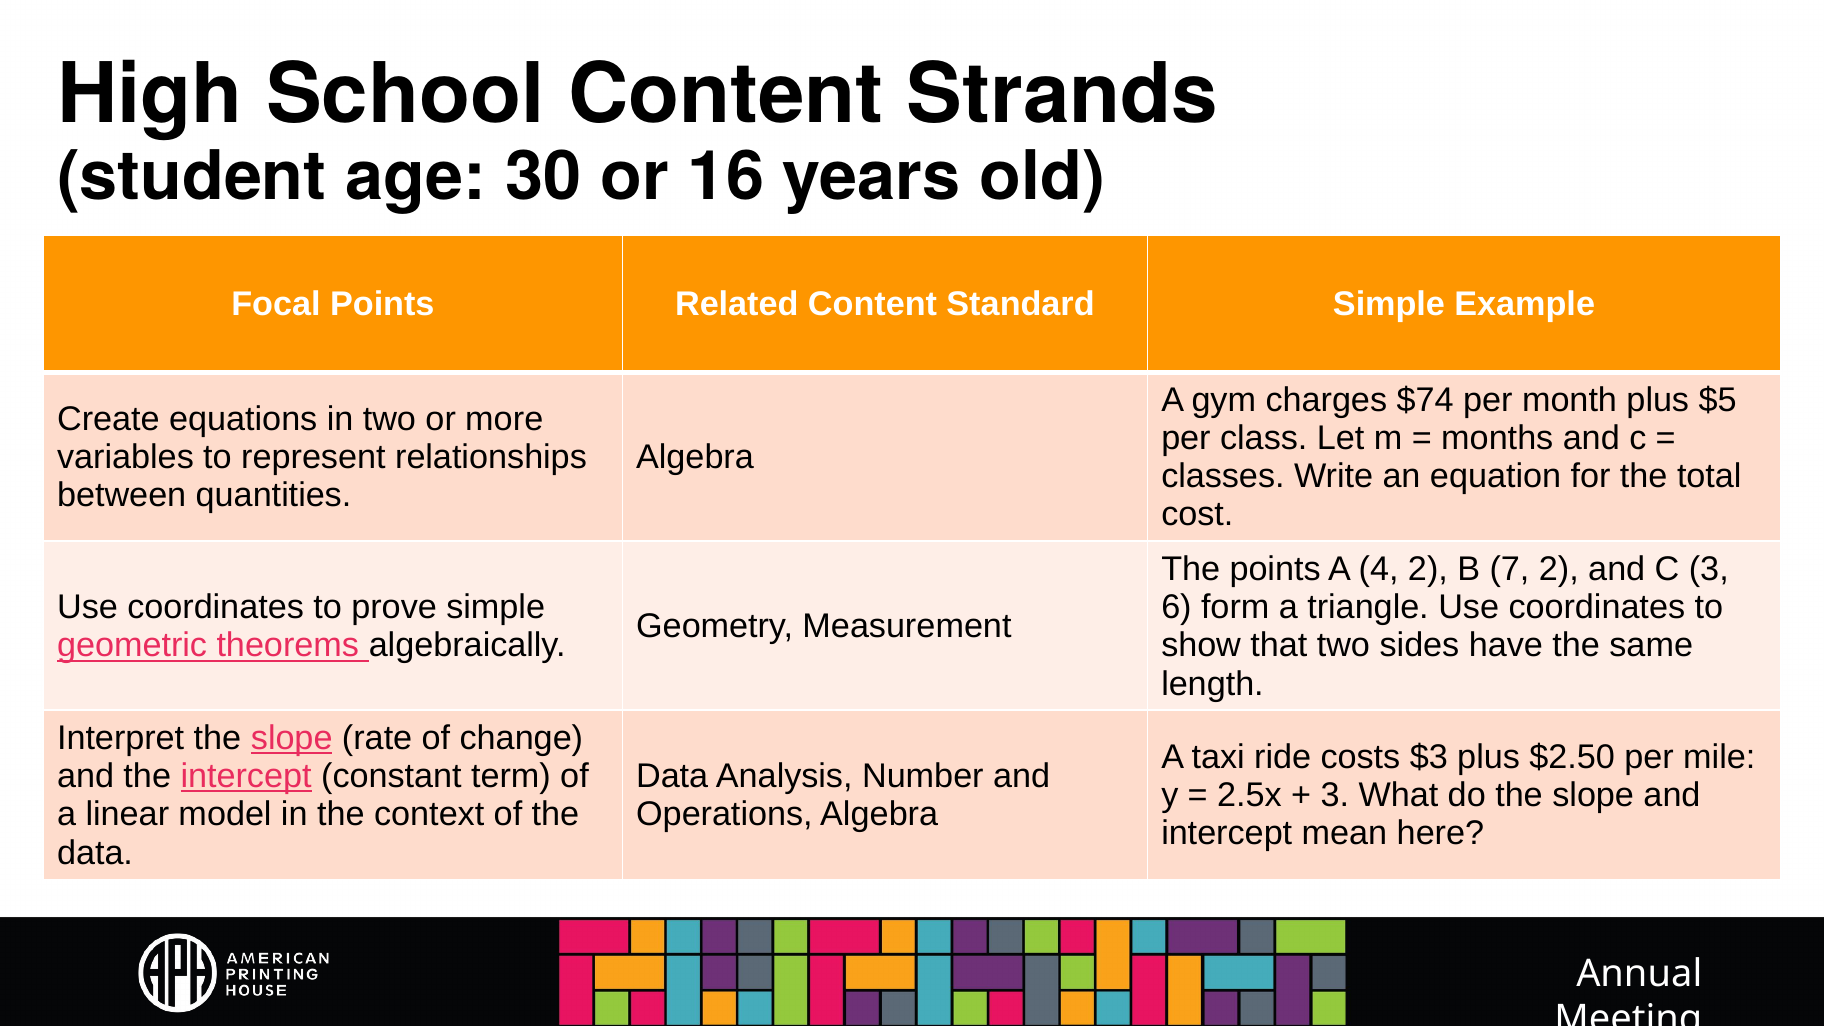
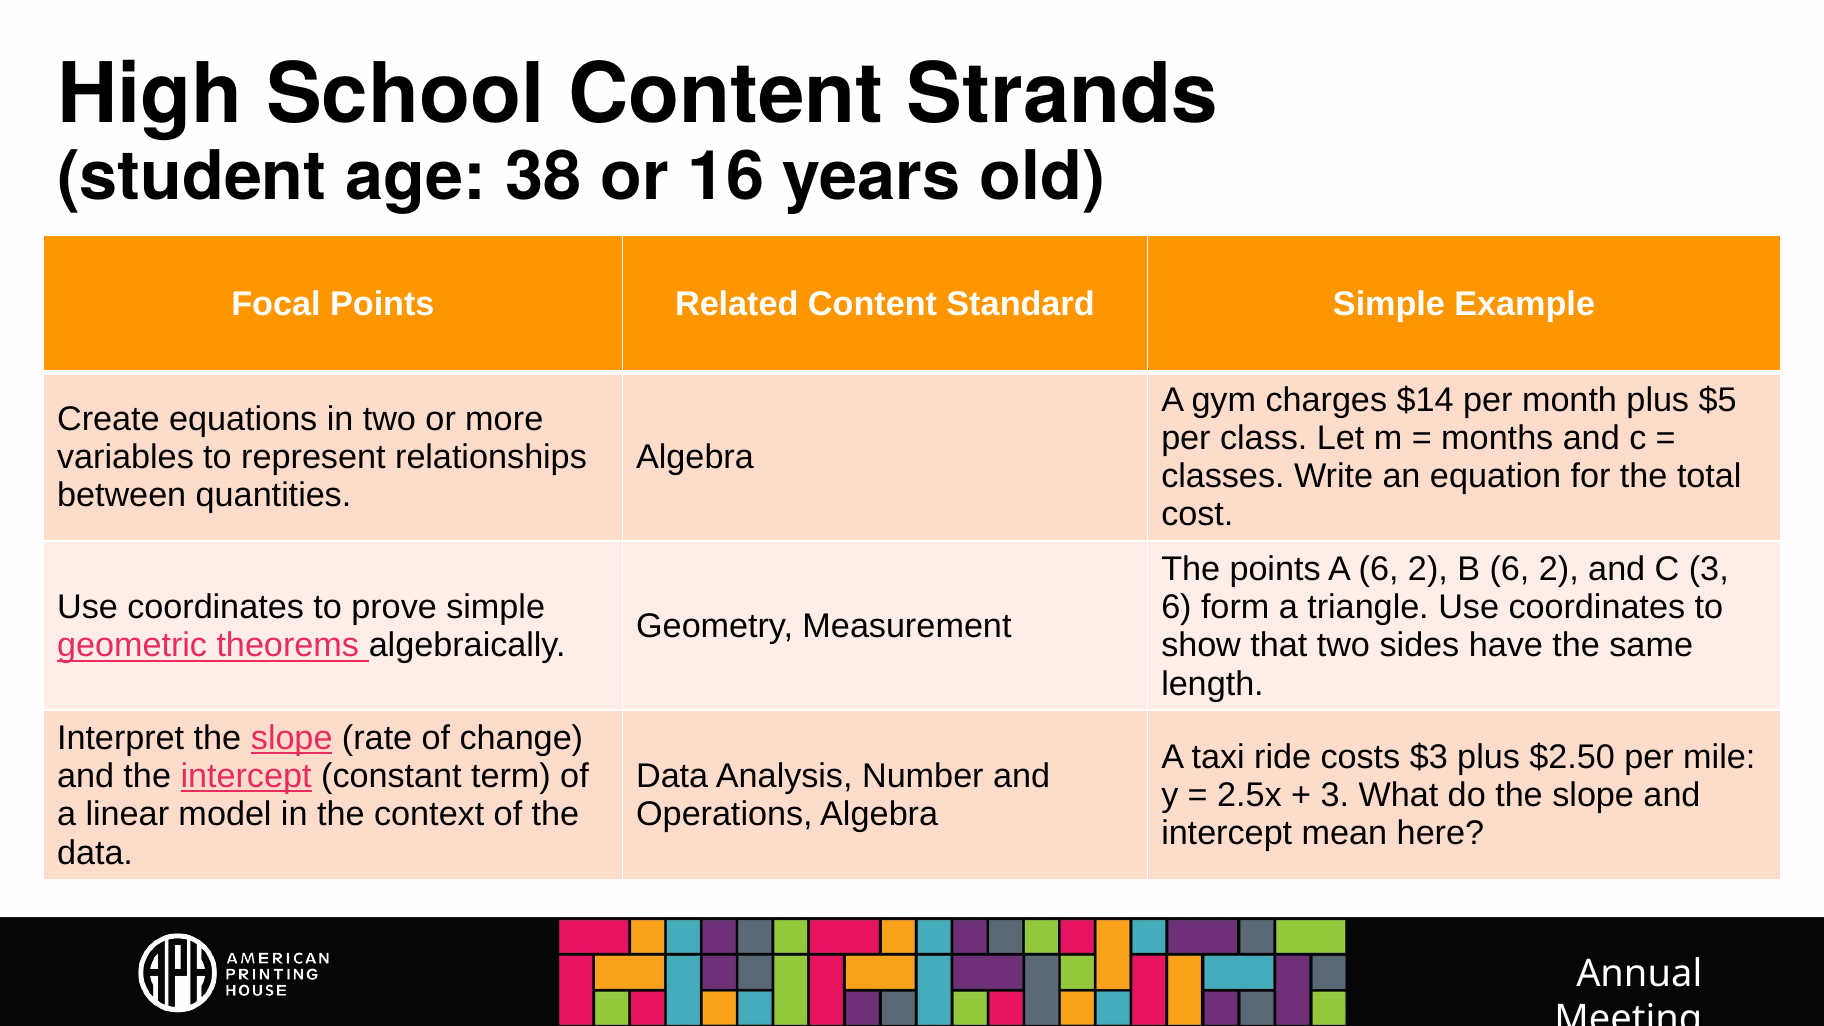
30: 30 -> 38
$74: $74 -> $14
A 4: 4 -> 6
B 7: 7 -> 6
